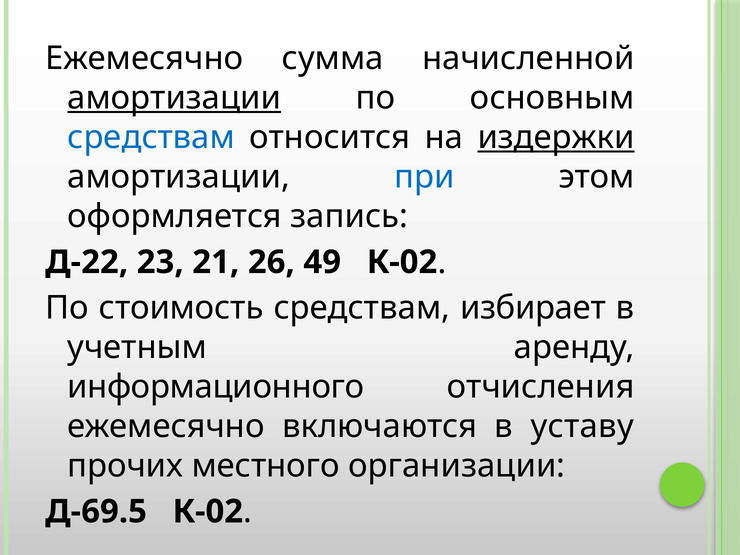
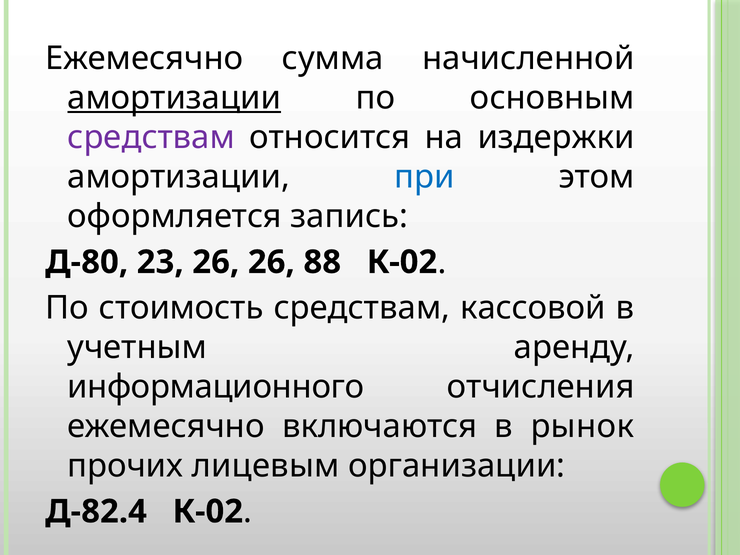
средствам at (151, 137) colour: blue -> purple
издержки underline: present -> none
Д-22: Д-22 -> Д-80
23 21: 21 -> 26
49: 49 -> 88
избирает: избирает -> кассовой
уставу: уставу -> рынок
местного: местного -> лицевым
Д-69.5: Д-69.5 -> Д-82.4
